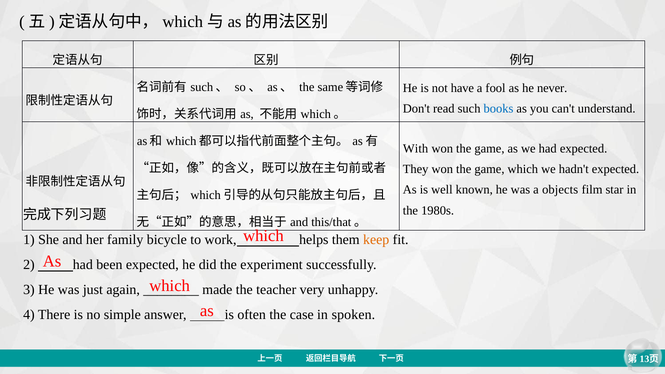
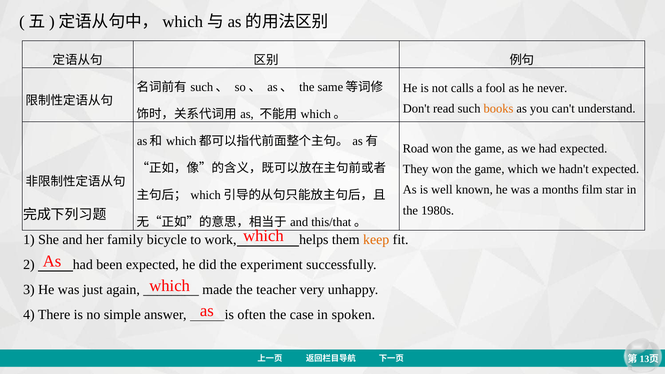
have: have -> calls
books colour: blue -> orange
With: With -> Road
objects: objects -> months
